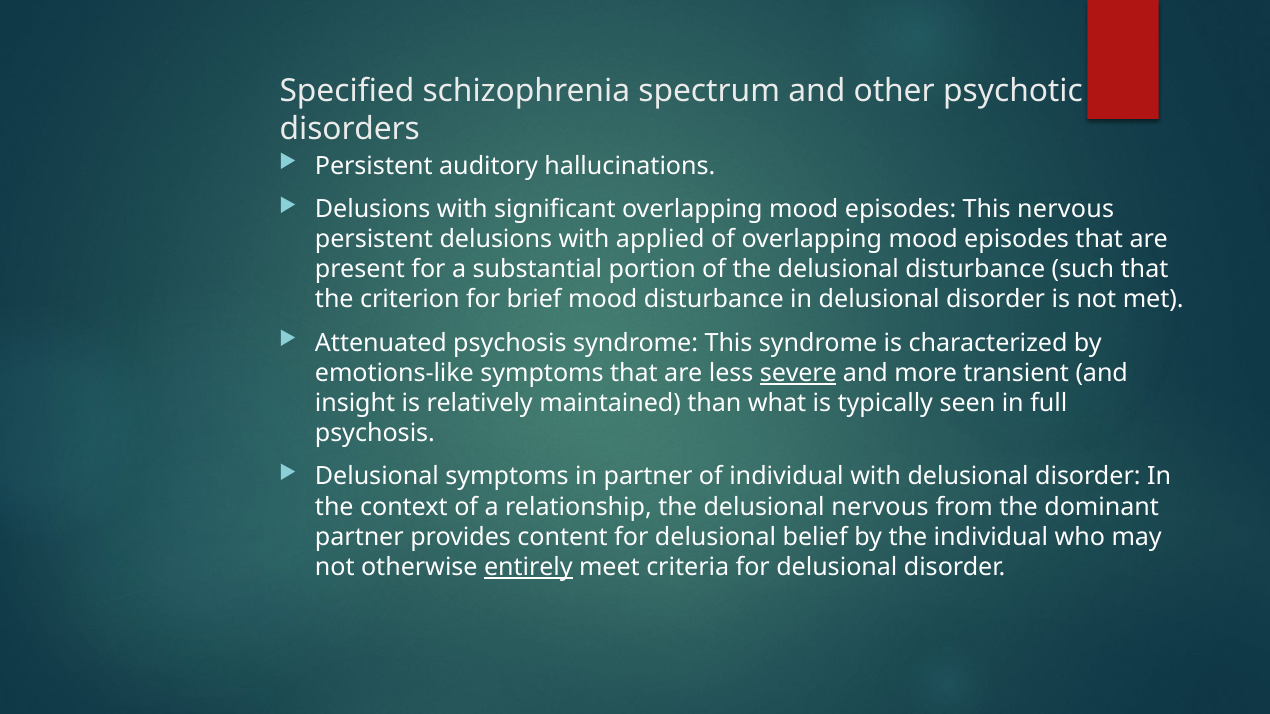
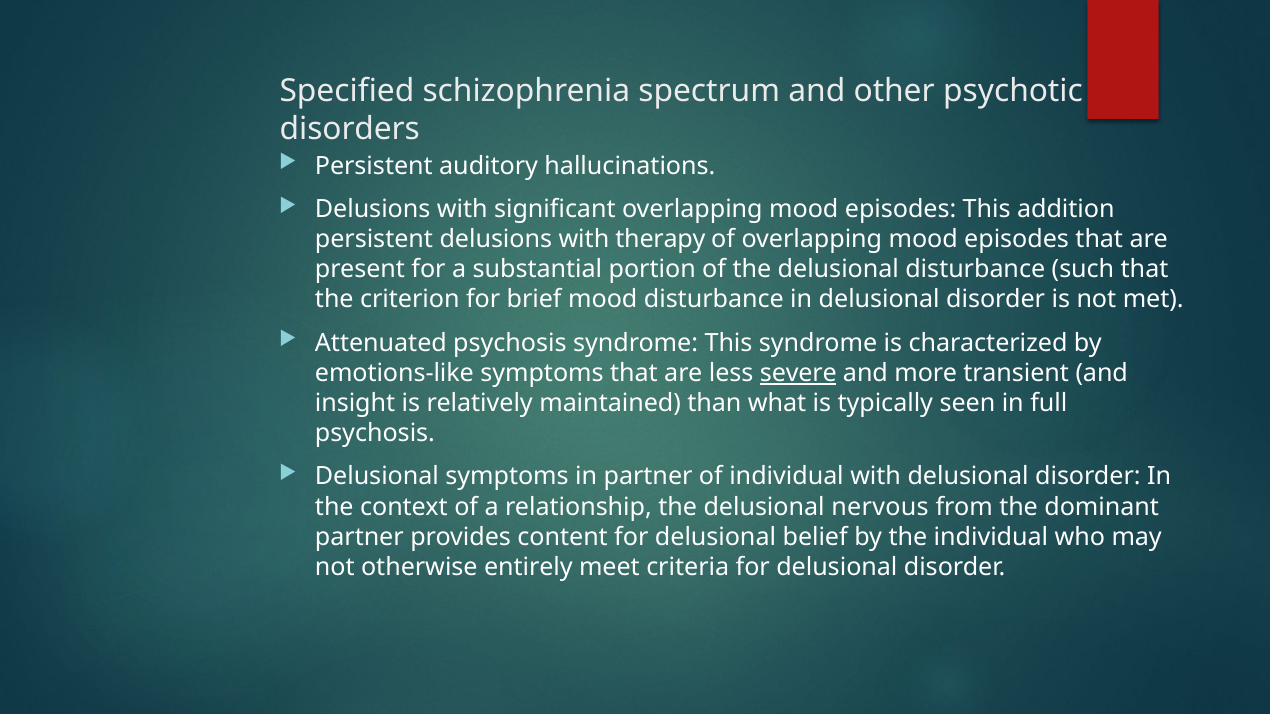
This nervous: nervous -> addition
applied: applied -> therapy
entirely underline: present -> none
